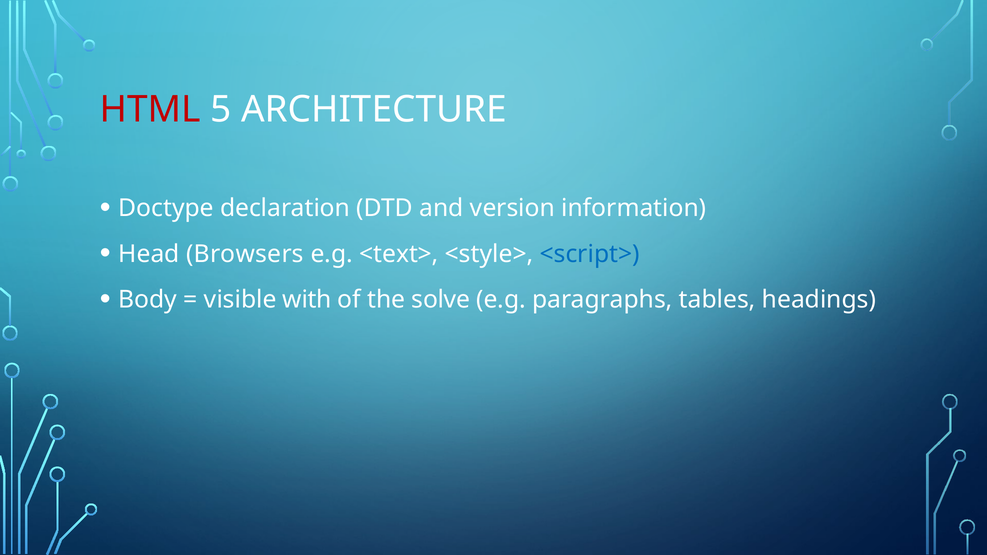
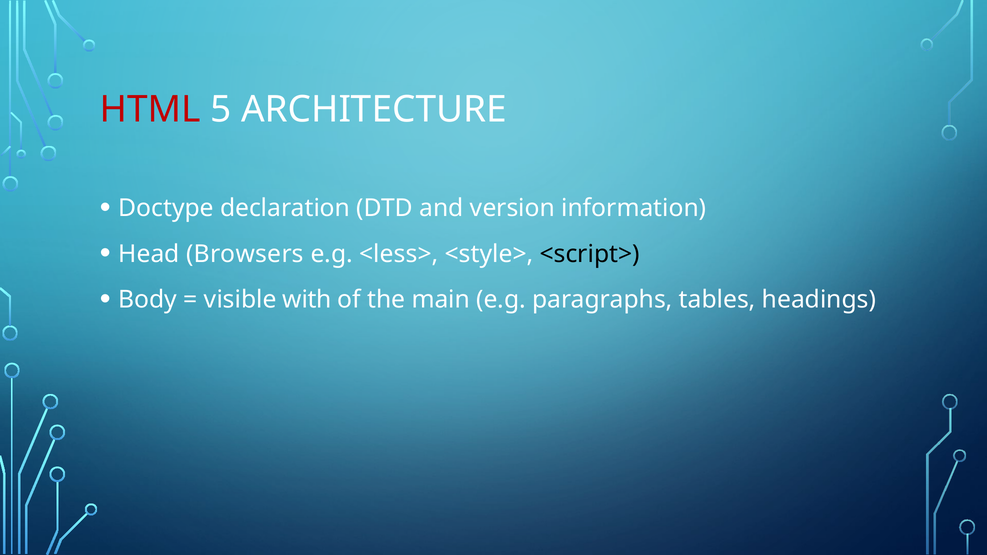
<text>: <text> -> <less>
<script> colour: blue -> black
solve: solve -> main
